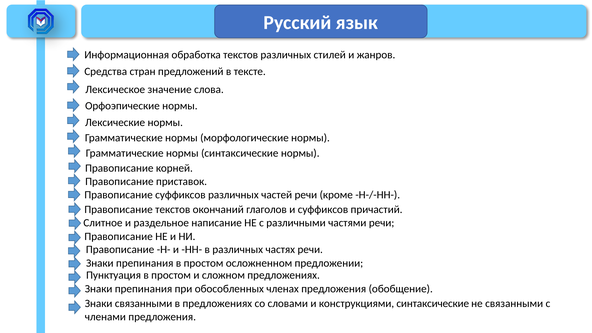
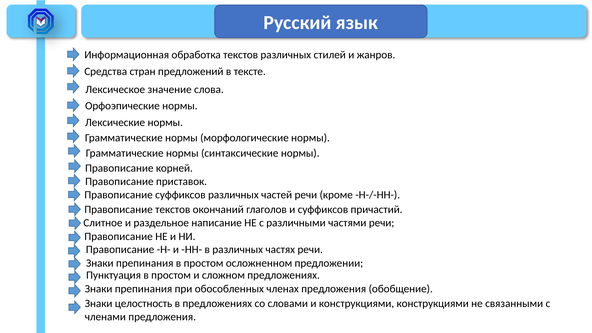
Знаки связанными: связанными -> целостность
конструкциями синтаксические: синтаксические -> конструкциями
